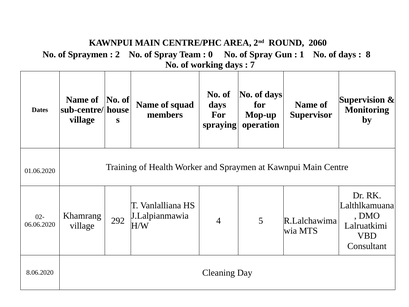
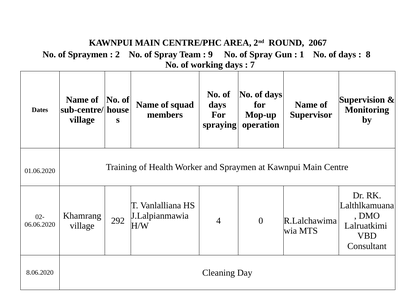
2060: 2060 -> 2067
0: 0 -> 9
5: 5 -> 0
